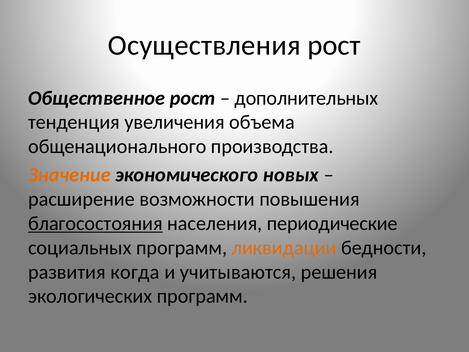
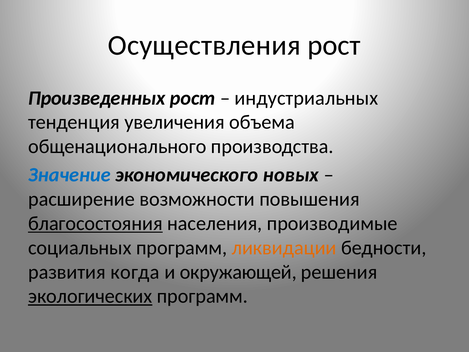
Общественное: Общественное -> Произведенных
дополнительных: дополнительных -> индустриальных
Значение colour: orange -> blue
периодические: периодические -> производимые
учитываются: учитываются -> окружающей
экологических underline: none -> present
